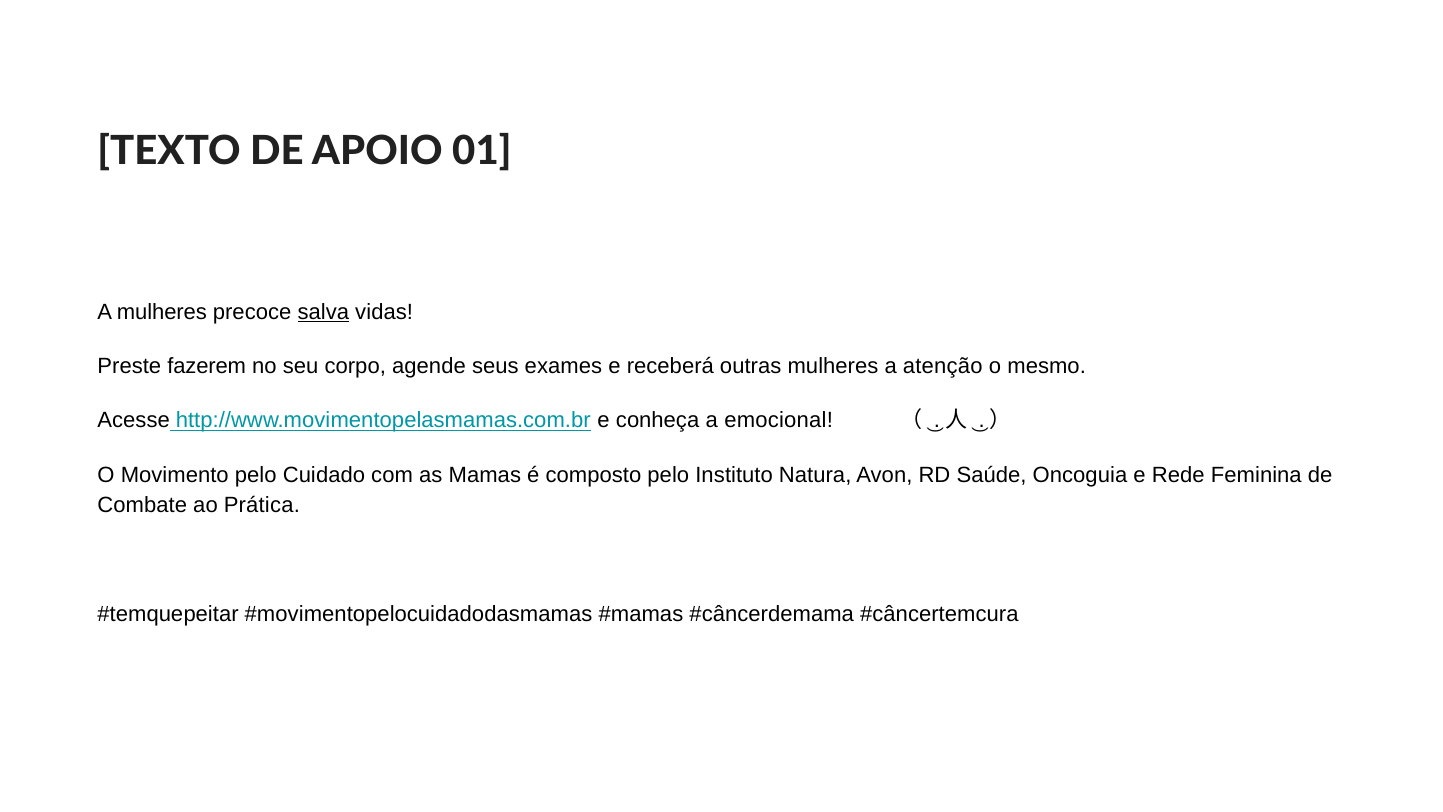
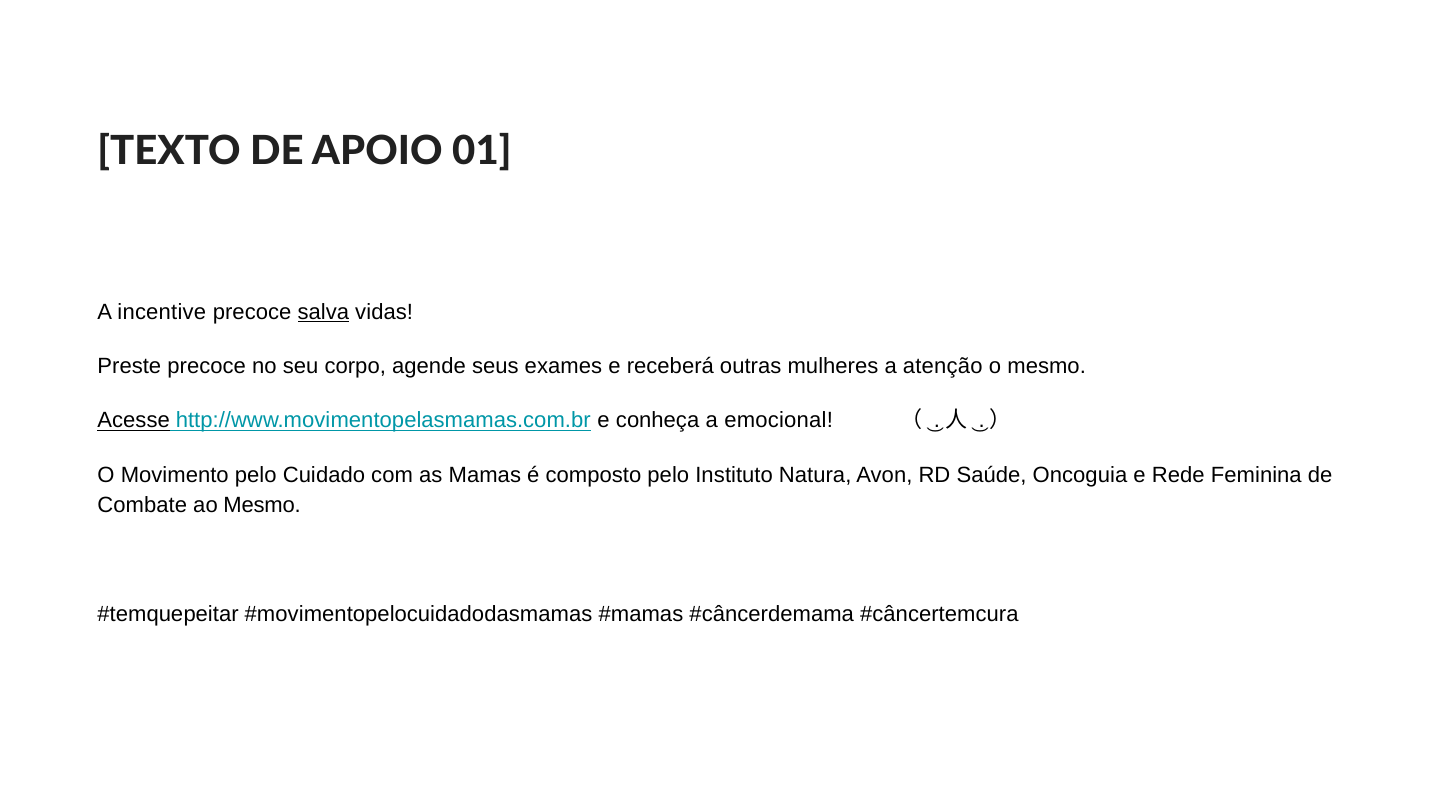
A mulheres: mulheres -> incentive
Preste fazerem: fazerem -> precoce
Acesse underline: none -> present
ao Prática: Prática -> Mesmo
